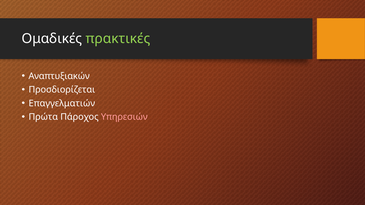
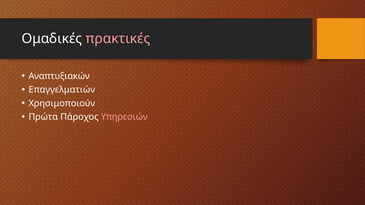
πρακτικές colour: light green -> pink
Προσδιορίζεται: Προσδιορίζεται -> Επαγγελματιών
Επαγγελματιών: Επαγγελματιών -> Χρησιμοποιούν
